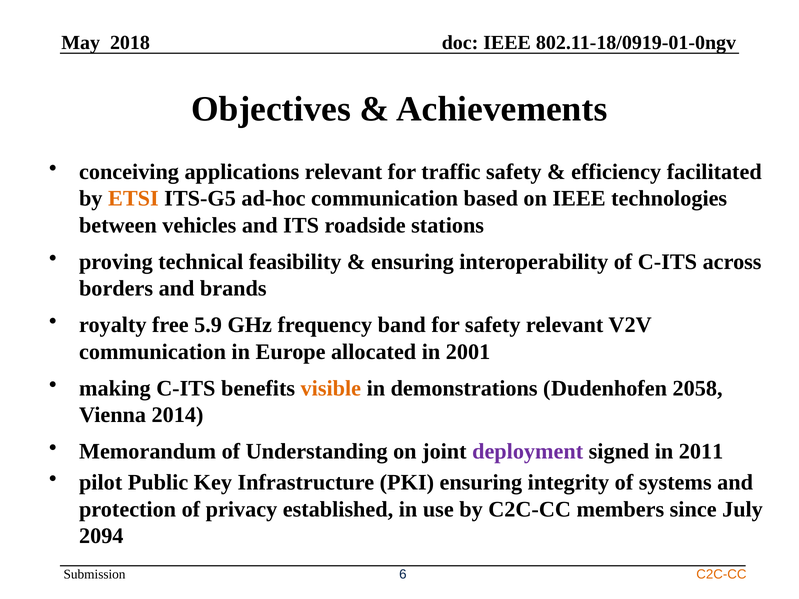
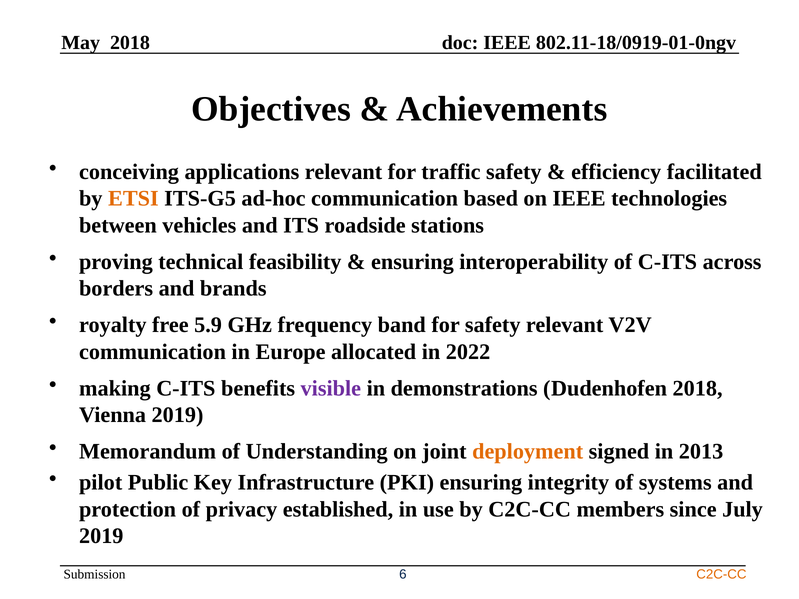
2001: 2001 -> 2022
visible colour: orange -> purple
Dudenhofen 2058: 2058 -> 2018
Vienna 2014: 2014 -> 2019
deployment colour: purple -> orange
2011: 2011 -> 2013
2094 at (101, 536): 2094 -> 2019
